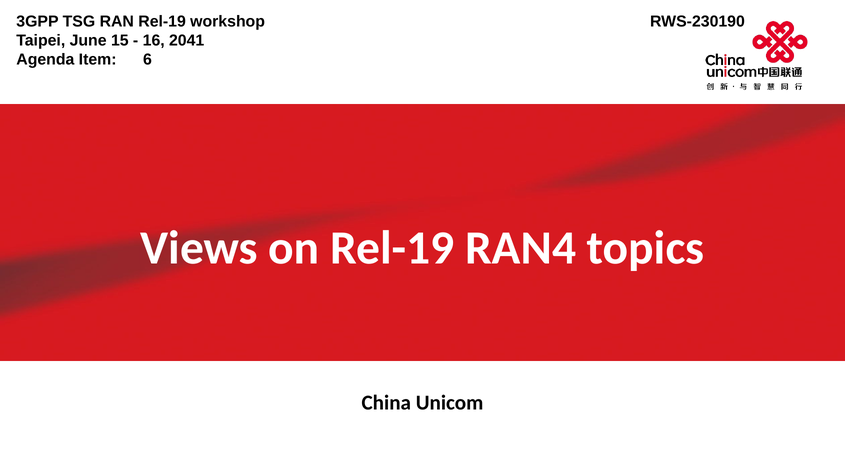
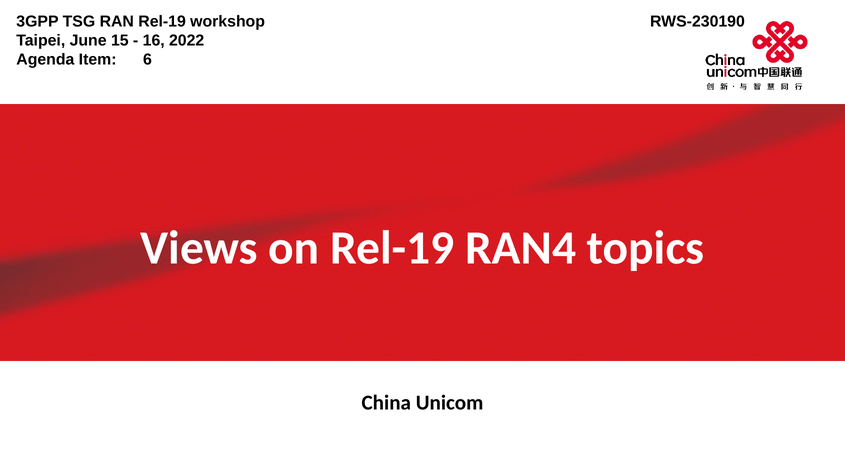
2041: 2041 -> 2022
